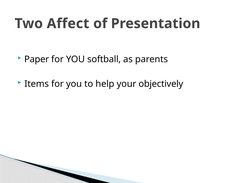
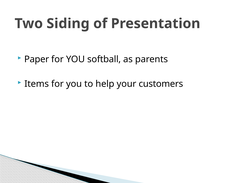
Affect: Affect -> Siding
objectively: objectively -> customers
